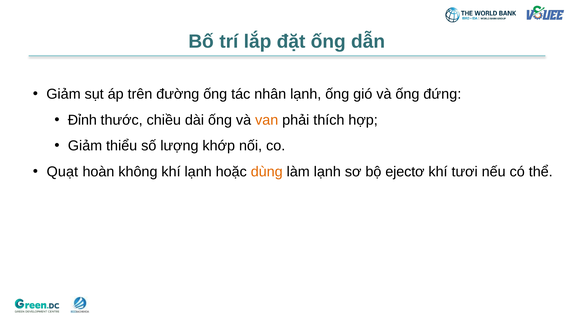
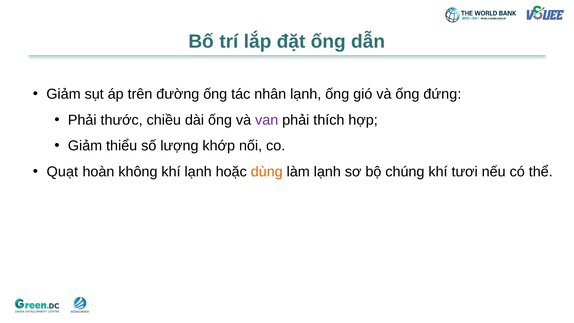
Đỉnh at (82, 120): Đỉnh -> Phải
van colour: orange -> purple
ejectơ: ejectơ -> chúng
